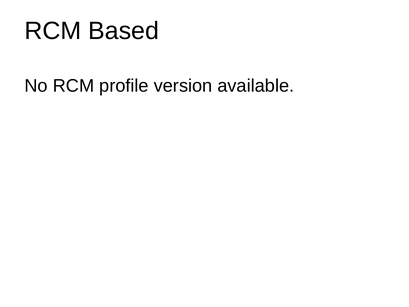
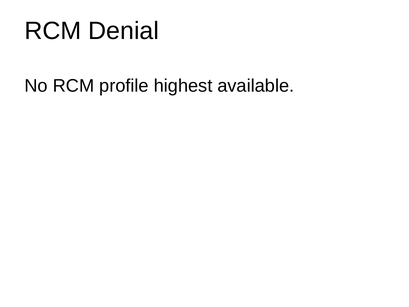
Based: Based -> Denial
version: version -> highest
